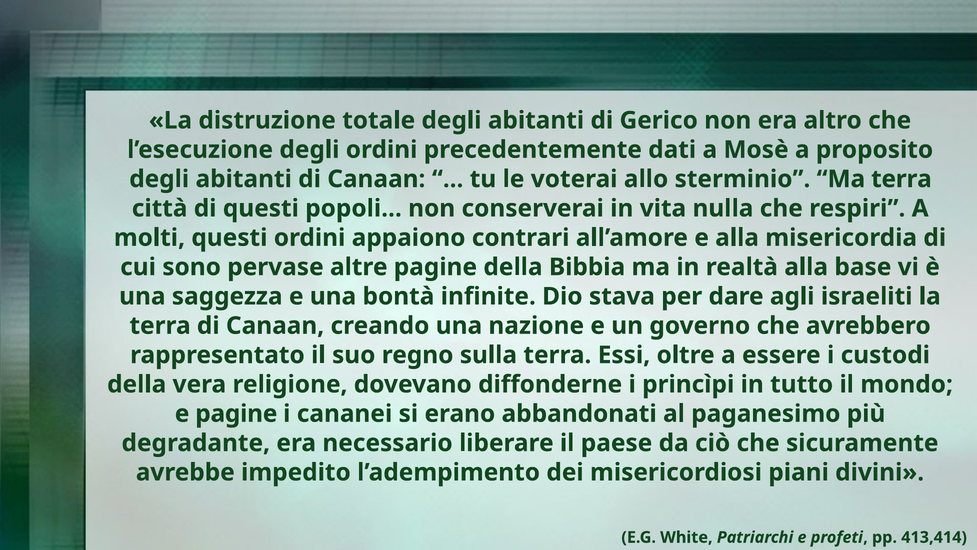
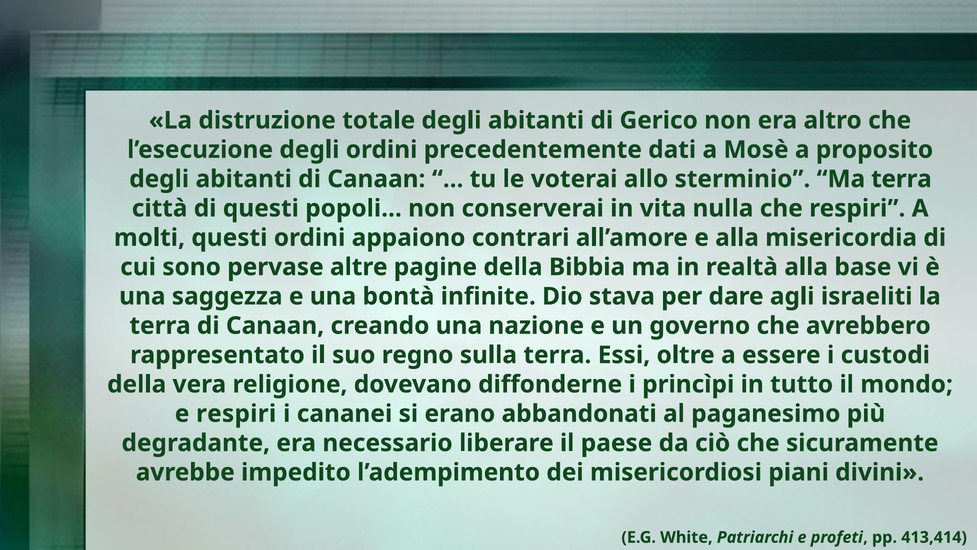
e pagine: pagine -> respiri
